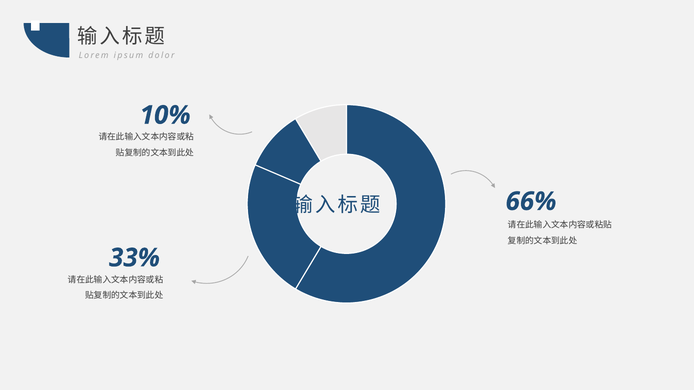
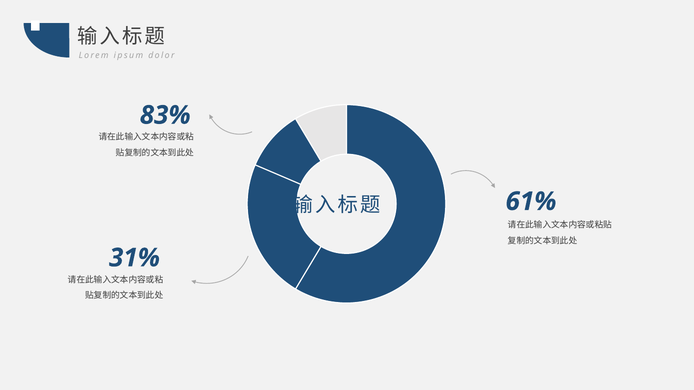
10%: 10% -> 83%
66%: 66% -> 61%
33%: 33% -> 31%
